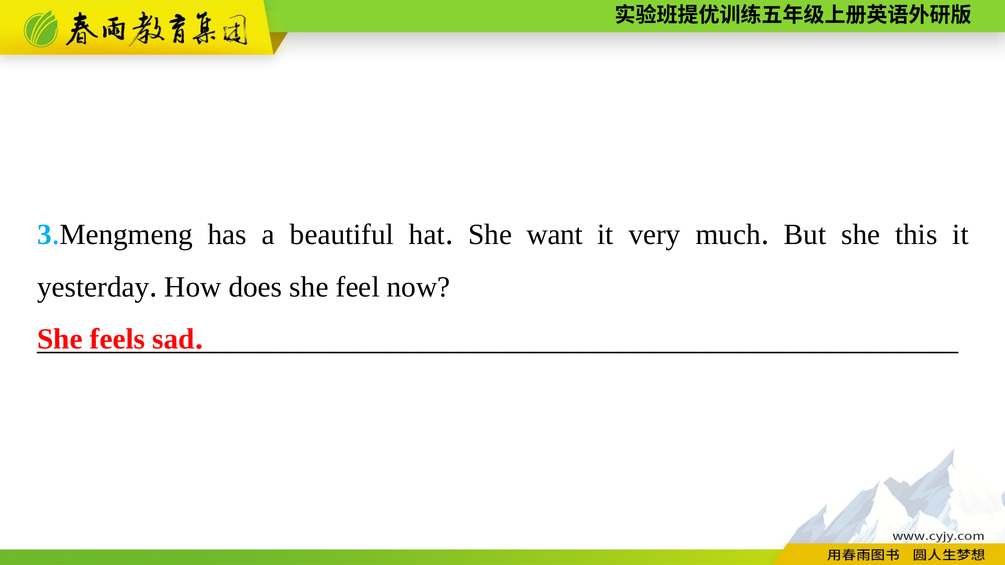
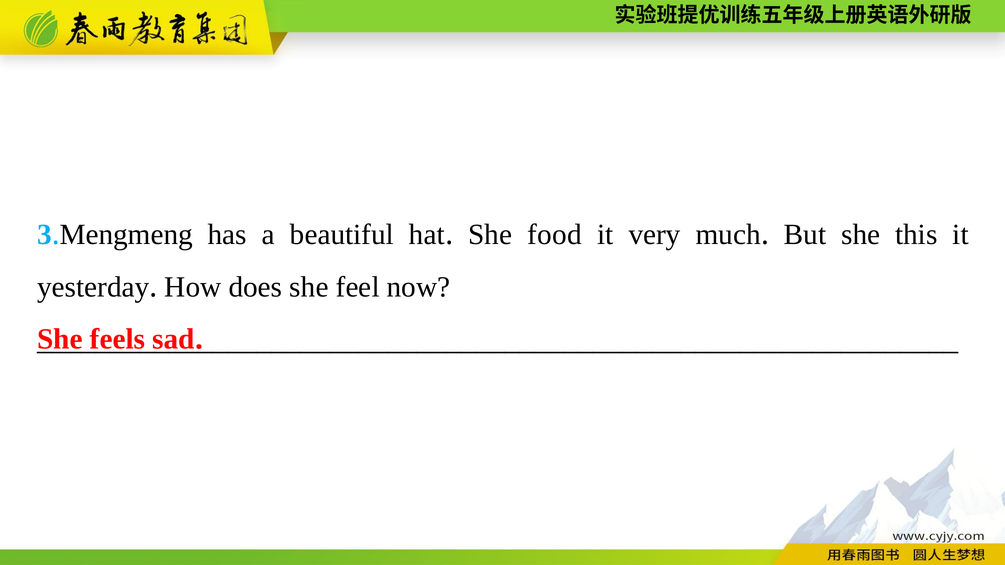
want: want -> food
